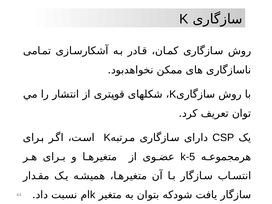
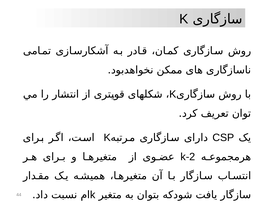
k-5: k-5 -> k-2
